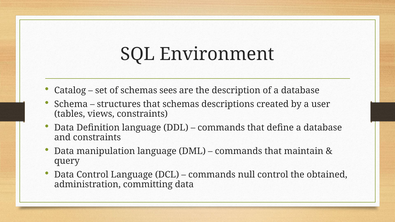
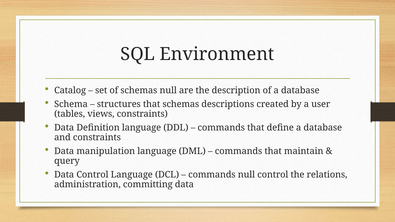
schemas sees: sees -> null
obtained: obtained -> relations
